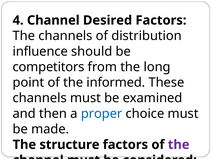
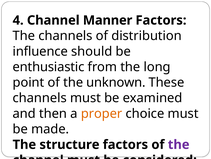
Desired: Desired -> Manner
competitors: competitors -> enthusiastic
informed: informed -> unknown
proper colour: blue -> orange
